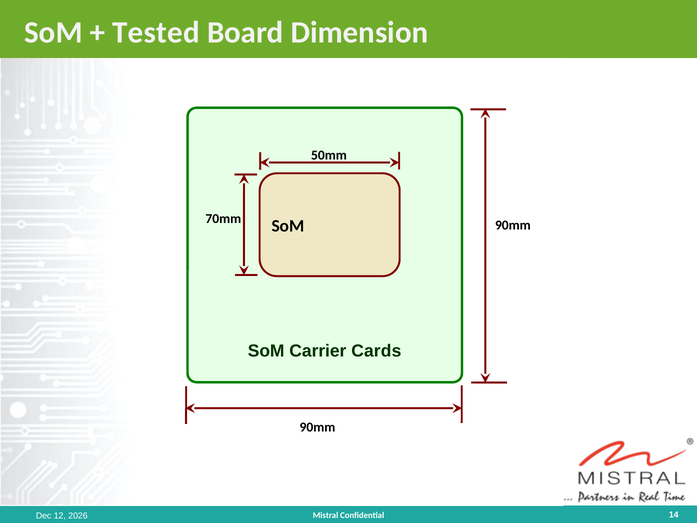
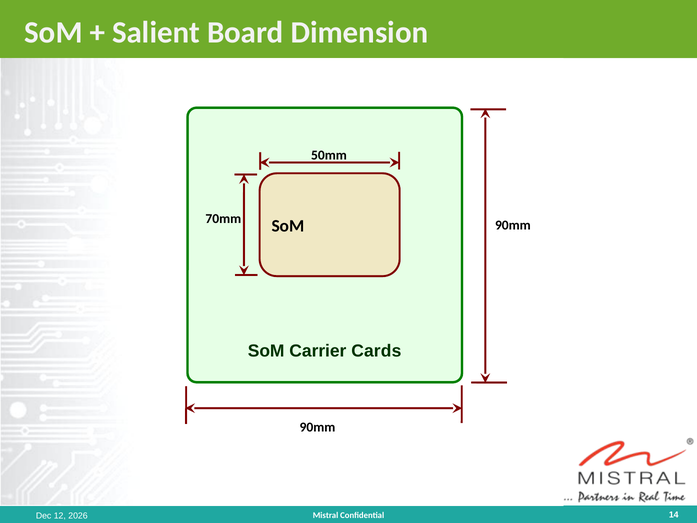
Tested: Tested -> Salient
